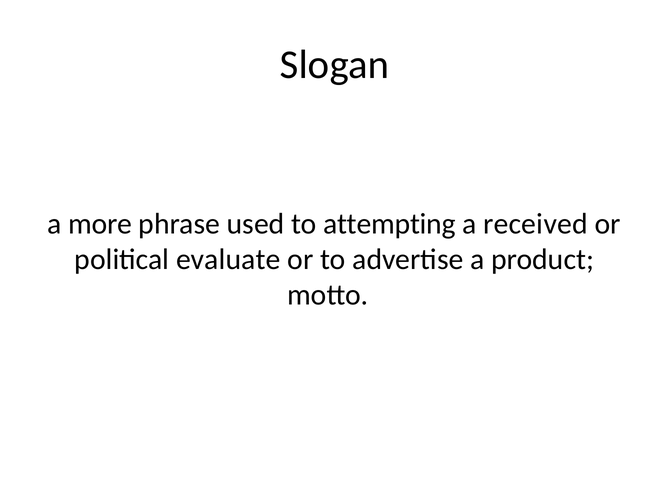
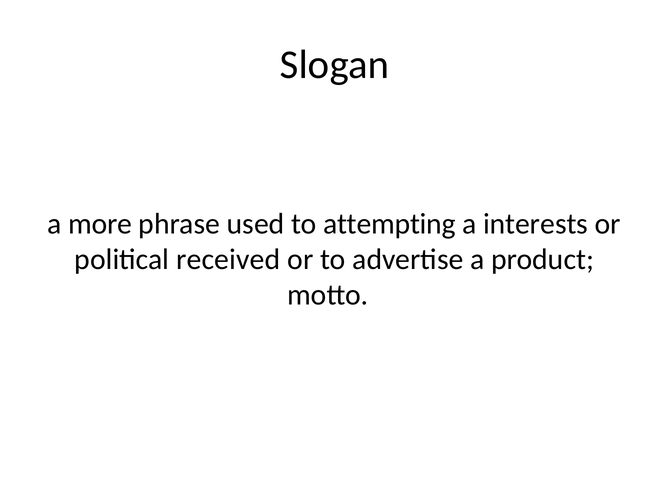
received: received -> interests
evaluate: evaluate -> received
